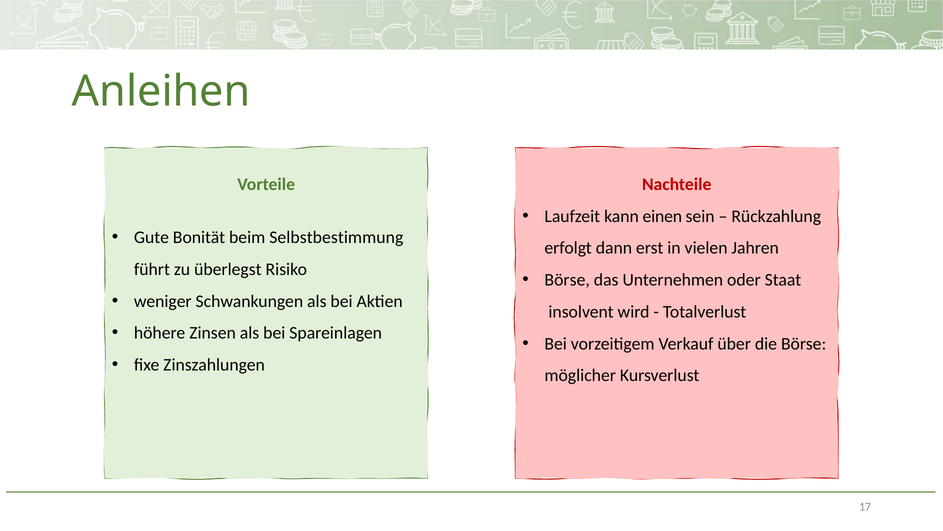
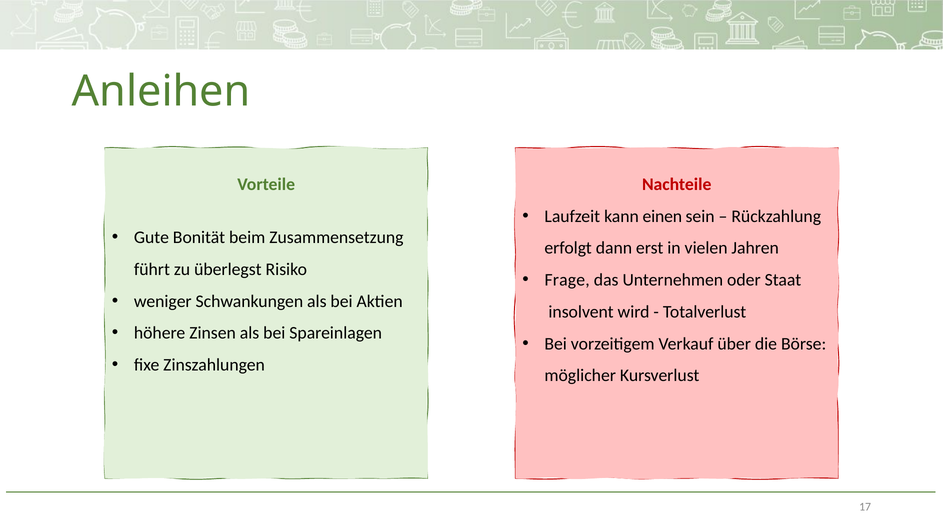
Selbstbestimmung: Selbstbestimmung -> Zusammensetzung
Börse at (567, 280): Börse -> Frage
